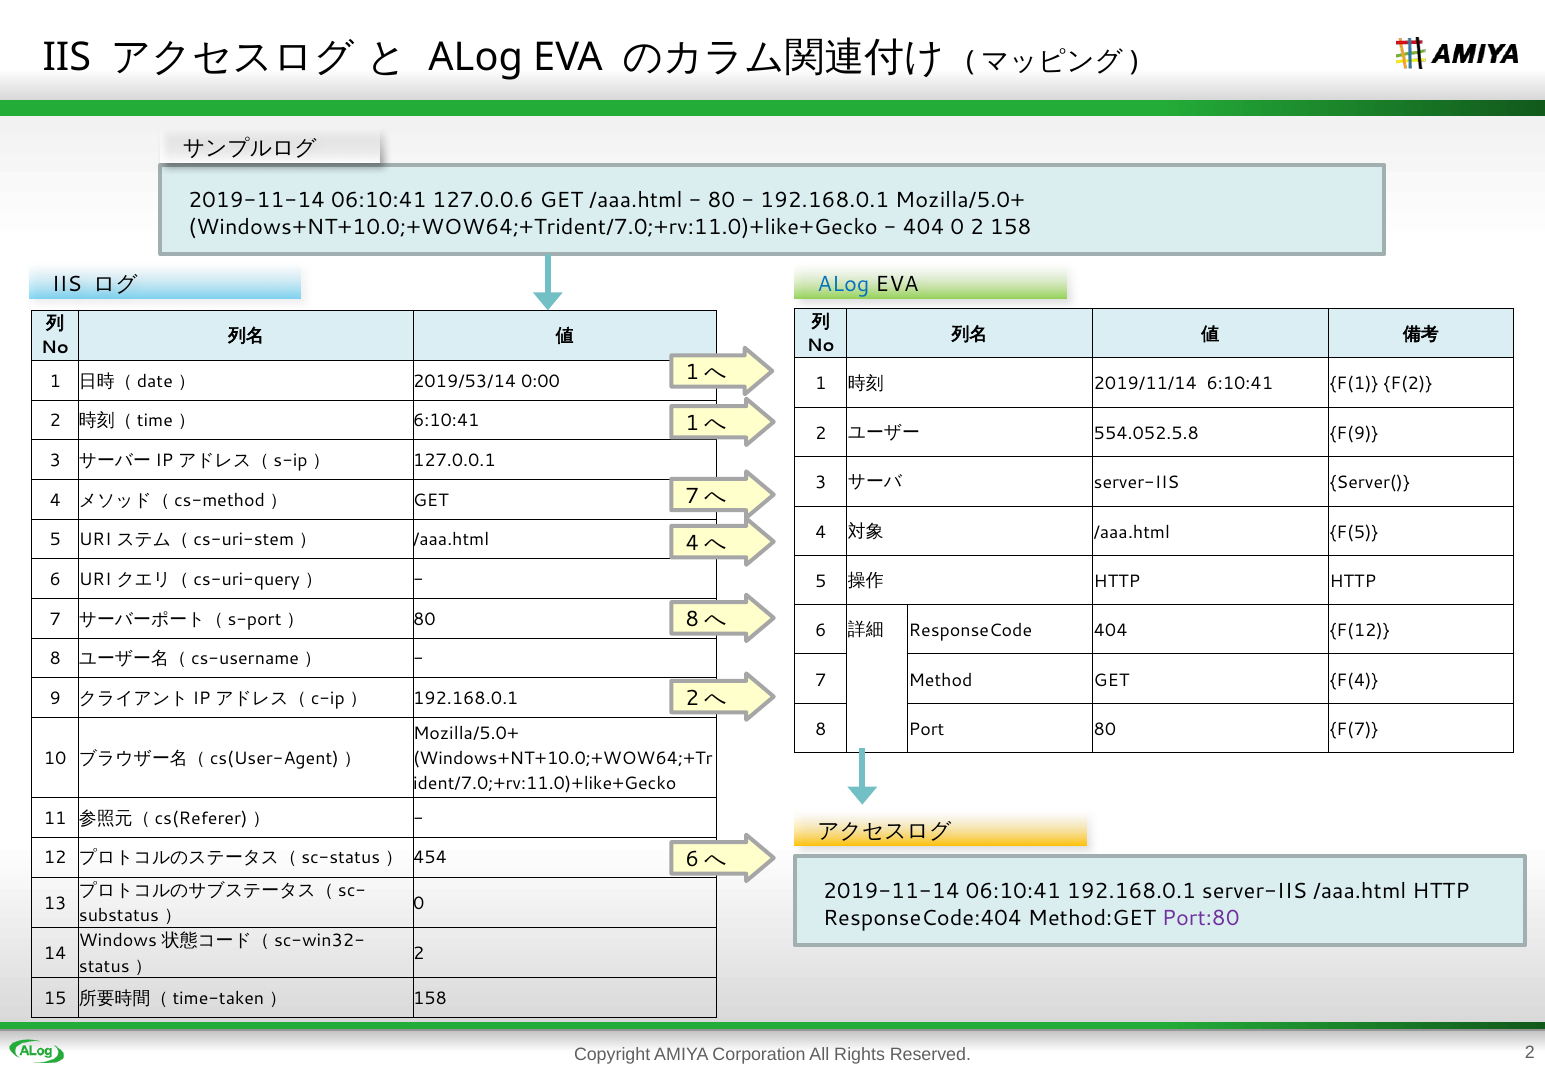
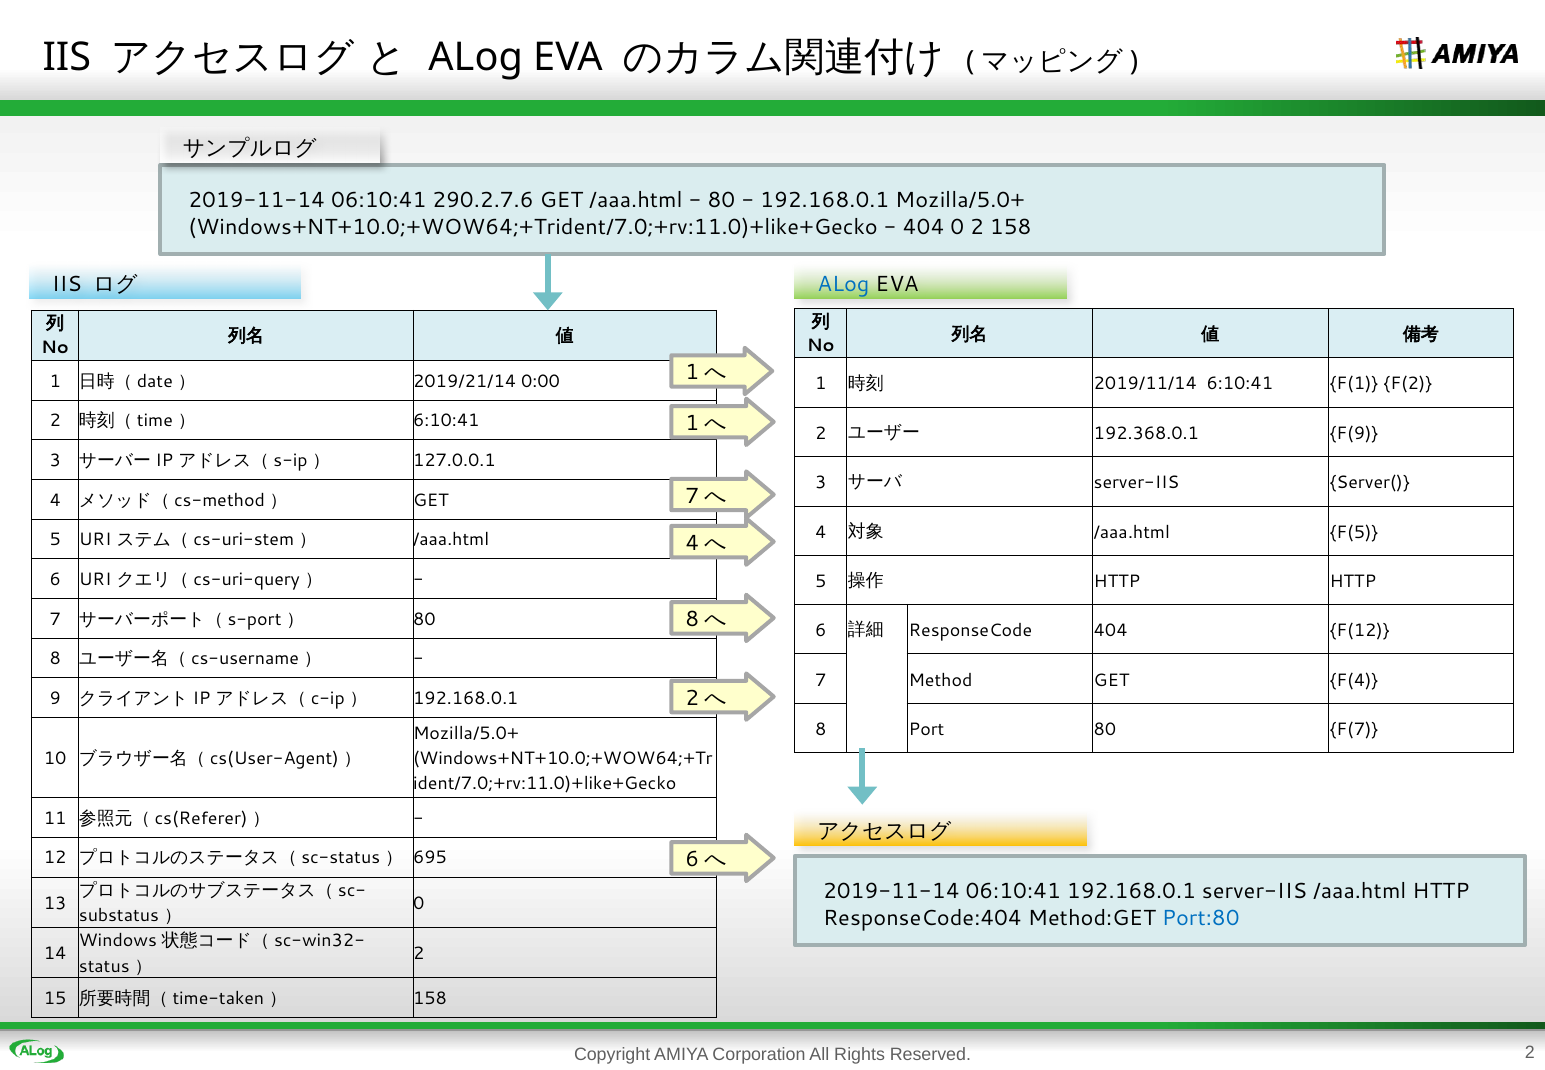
127.0.0.6: 127.0.0.6 -> 290.2.7.6
2019/53/14: 2019/53/14 -> 2019/21/14
554.052.5.8: 554.052.5.8 -> 192.368.0.1
454: 454 -> 695
Port:80 colour: purple -> blue
